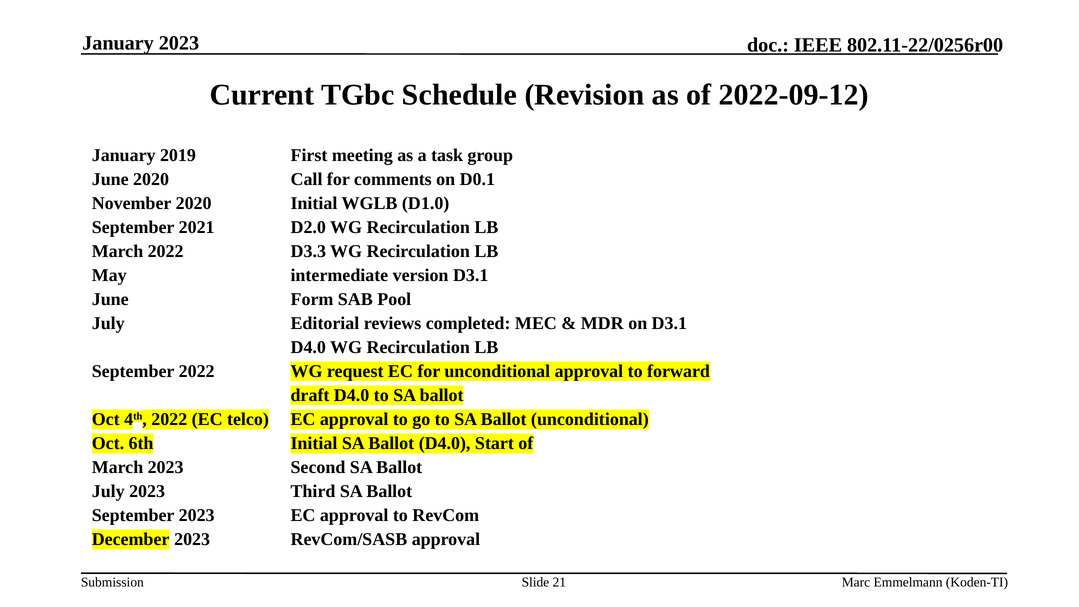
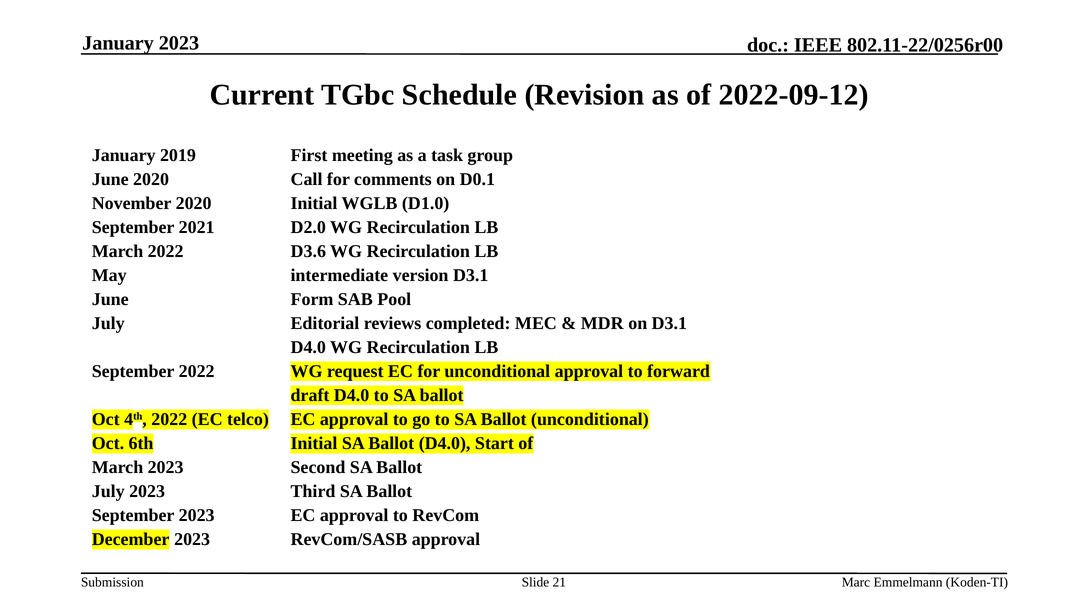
D3.3: D3.3 -> D3.6
